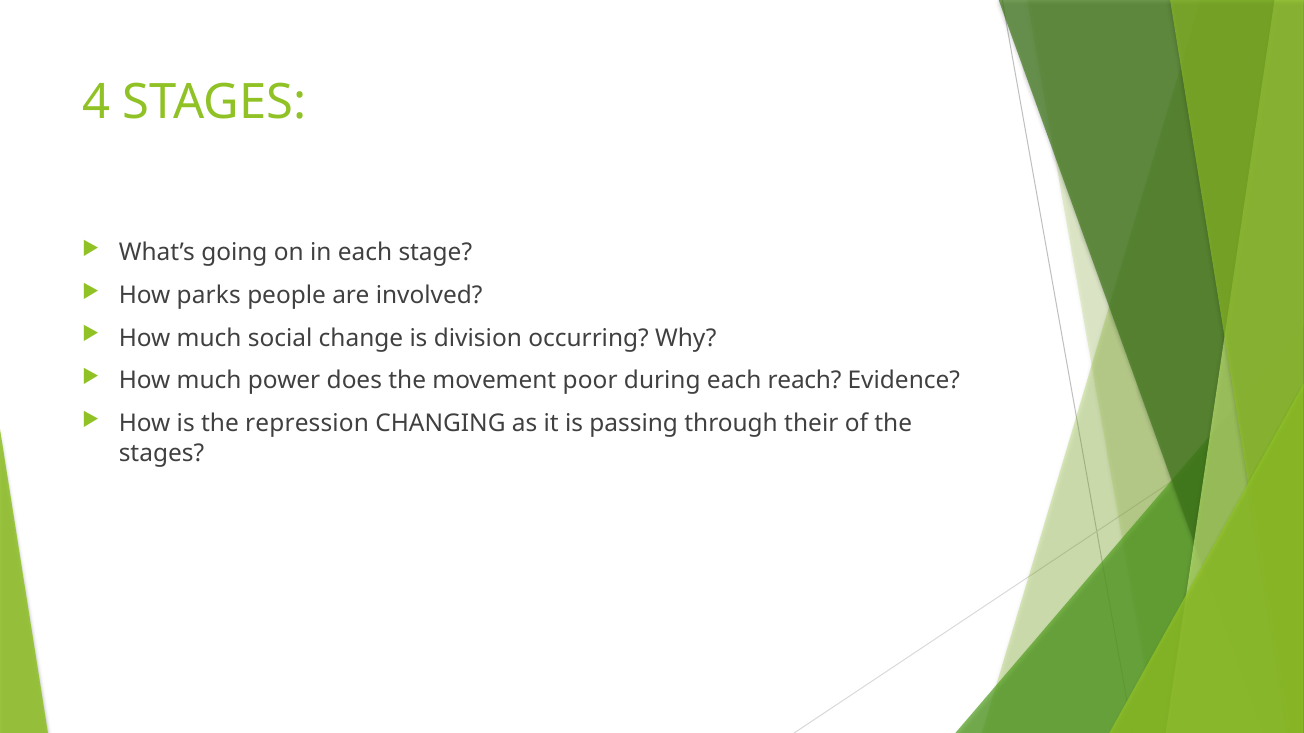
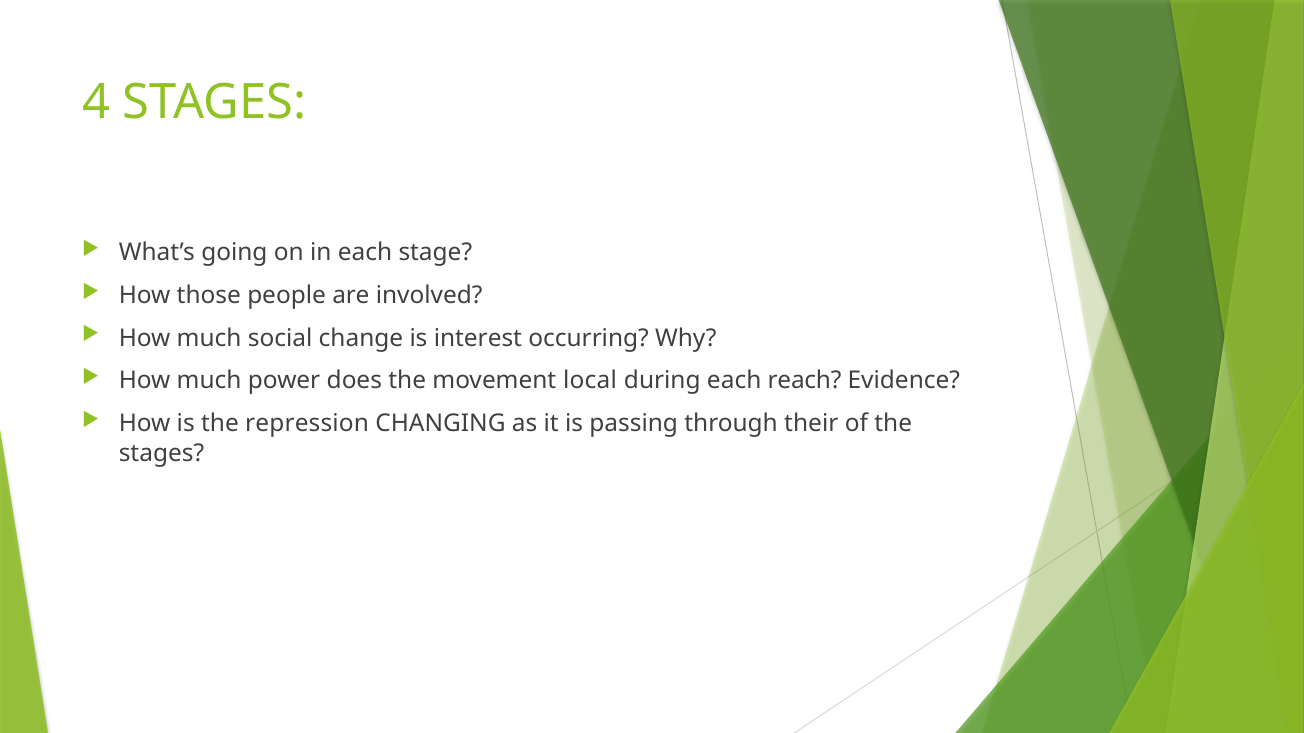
parks: parks -> those
division: division -> interest
poor: poor -> local
